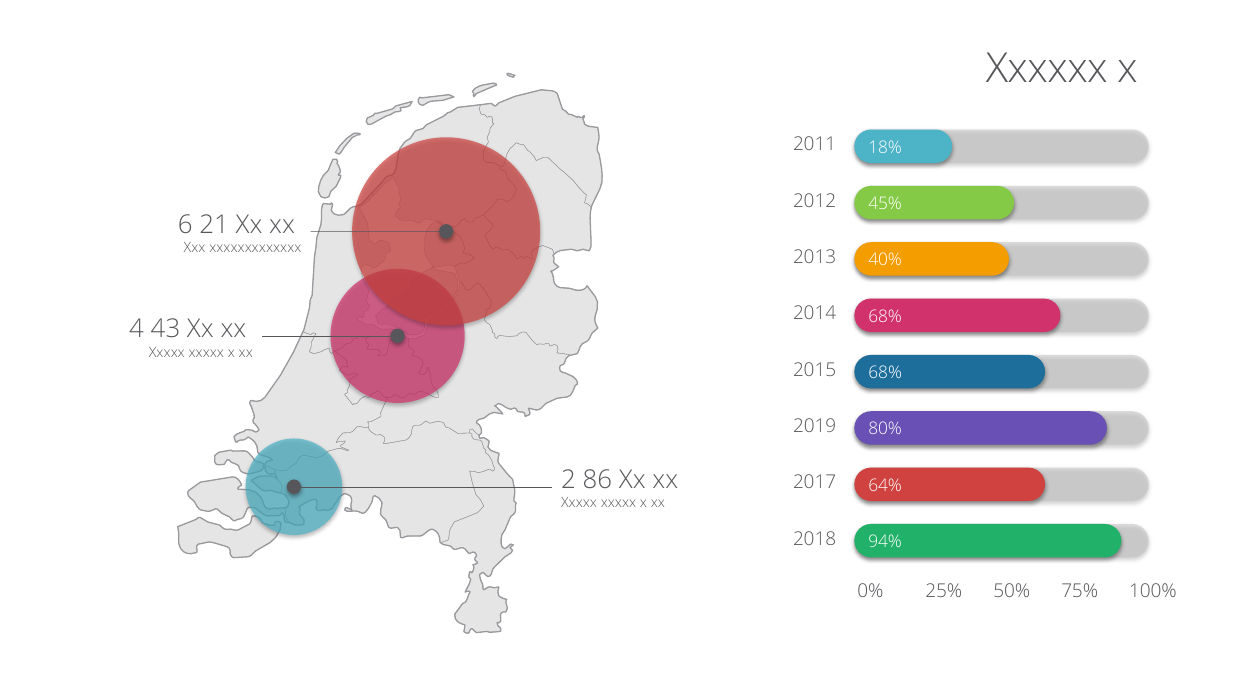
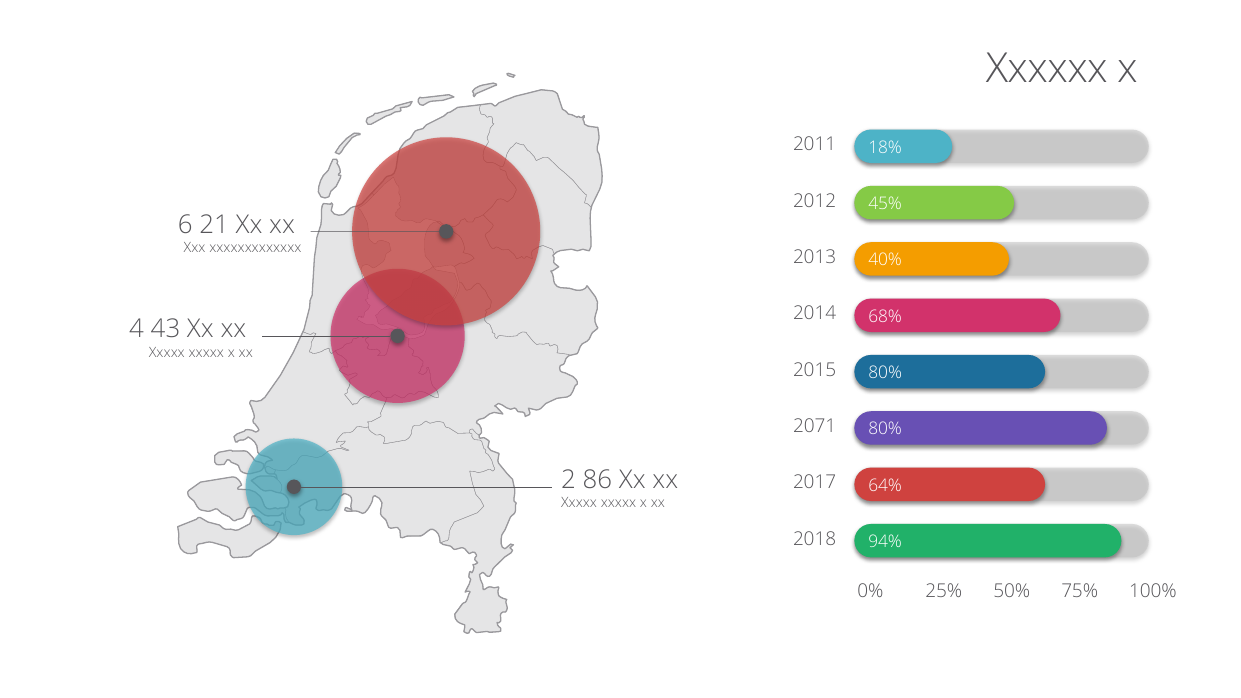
68% at (885, 373): 68% -> 80%
2019: 2019 -> 2071
